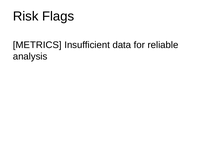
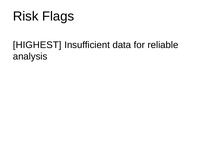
METRICS: METRICS -> HIGHEST
